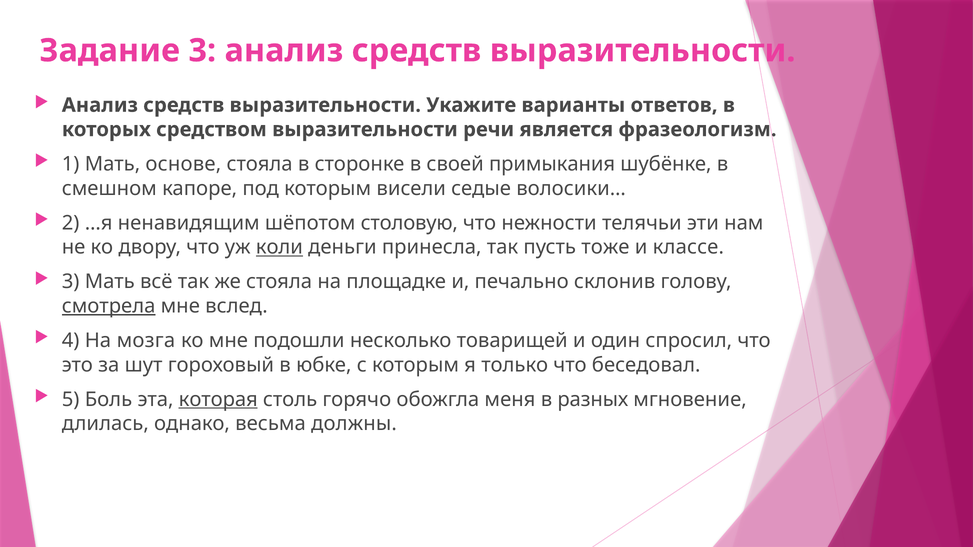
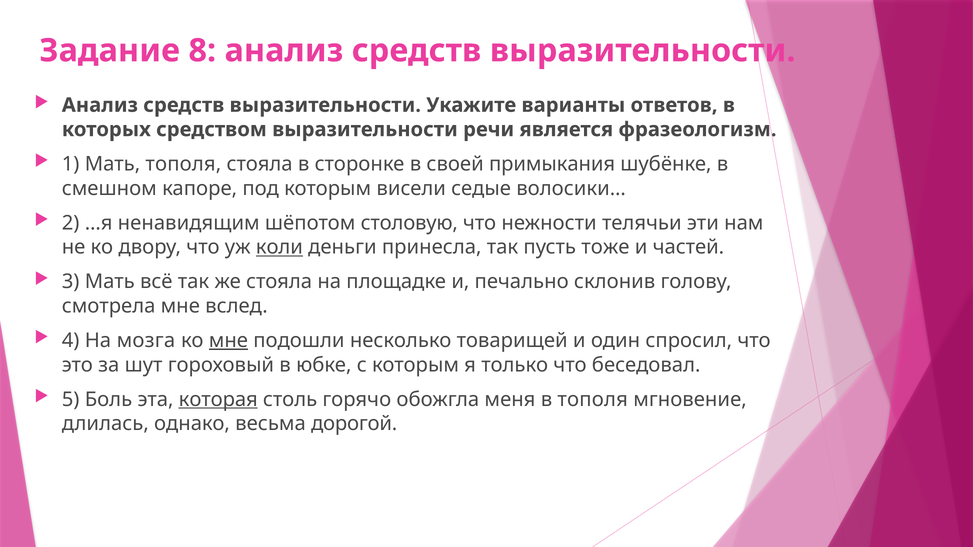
Задание 3: 3 -> 8
Мать основе: основе -> тополя
классе: классе -> частей
смотрела underline: present -> none
мне at (228, 341) underline: none -> present
в разных: разных -> тополя
должны: должны -> дорогой
